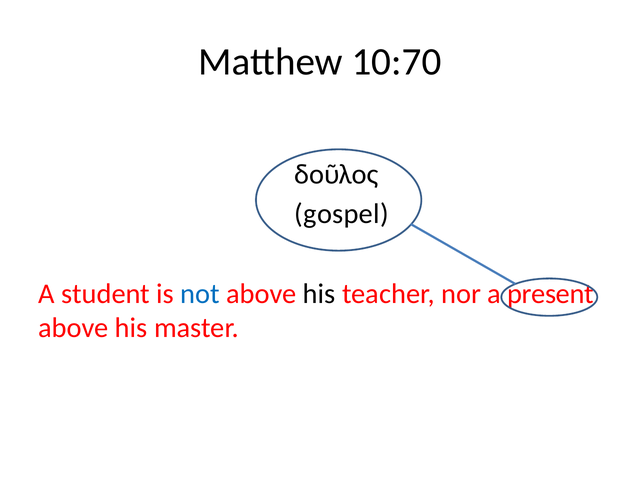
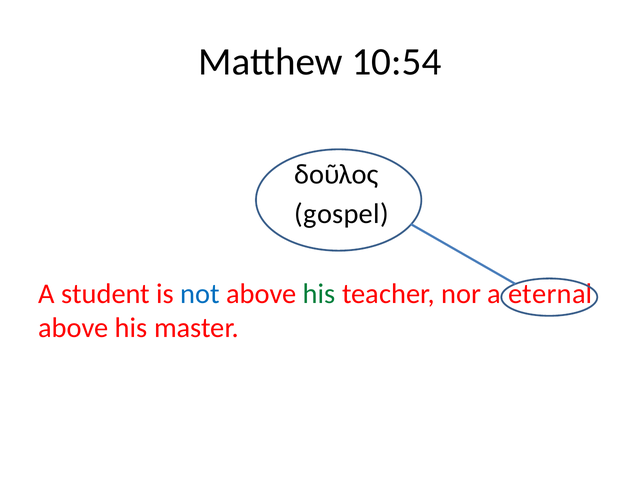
10:70: 10:70 -> 10:54
his at (319, 294) colour: black -> green
present: present -> eternal
